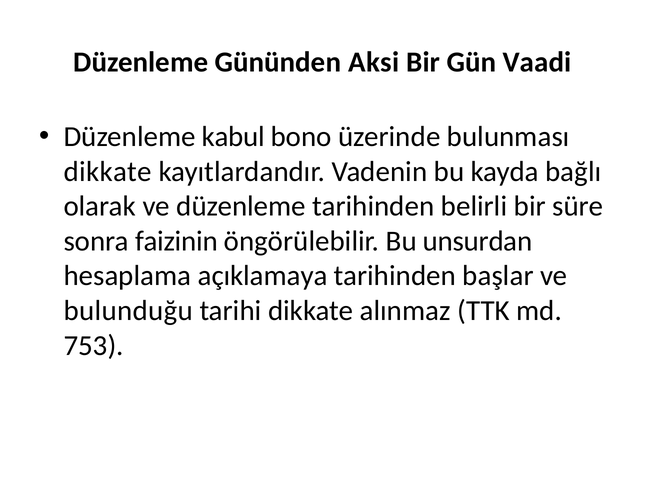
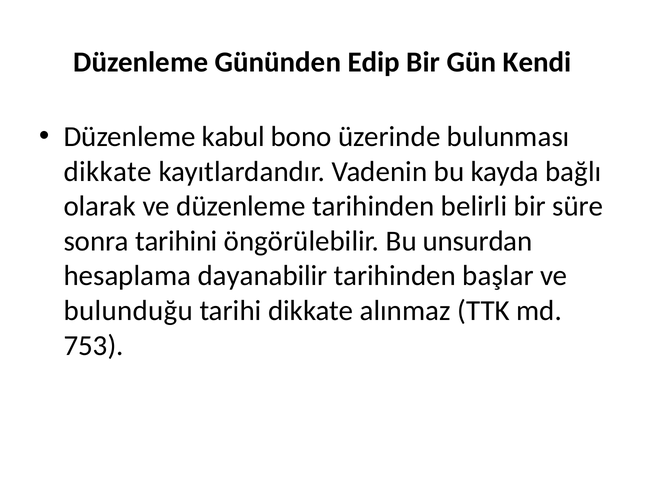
Aksi: Aksi -> Edip
Vaadi: Vaadi -> Kendi
faizinin: faizinin -> tarihini
açıklamaya: açıklamaya -> dayanabilir
